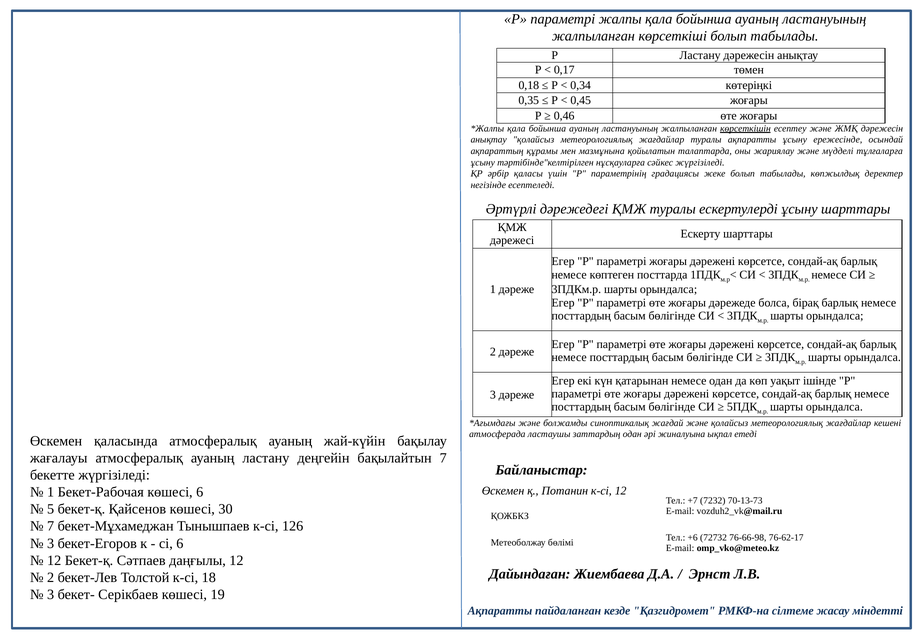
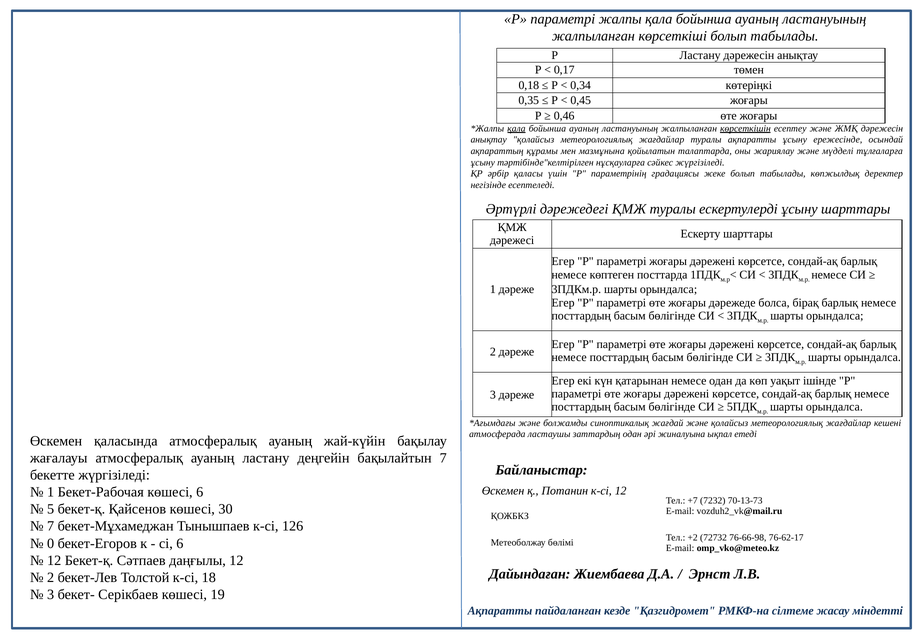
қала at (516, 128) underline: none -> present
+6: +6 -> +2
3 at (51, 543): 3 -> 0
